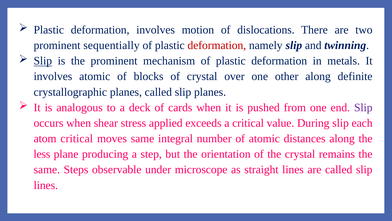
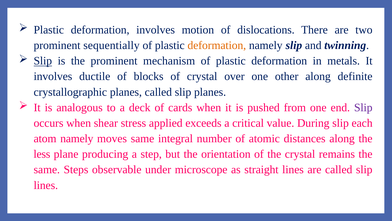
deformation at (217, 45) colour: red -> orange
involves atomic: atomic -> ductile
atom critical: critical -> namely
